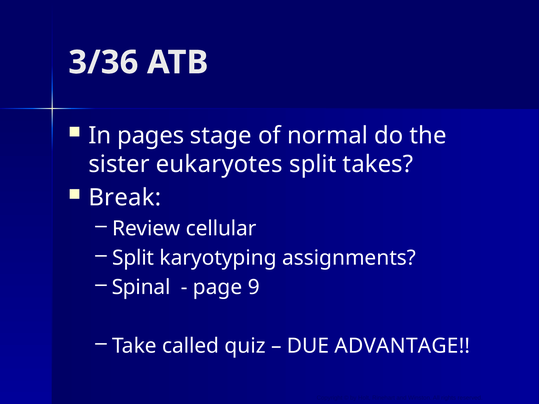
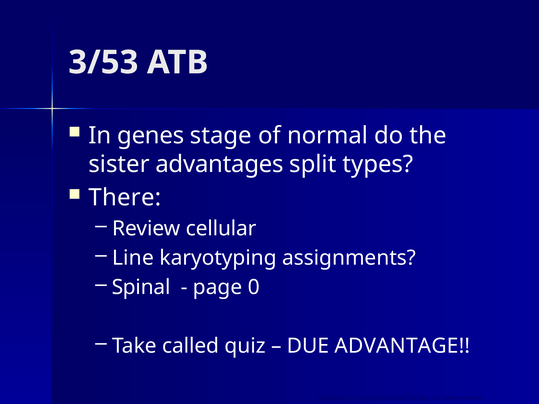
3/36: 3/36 -> 3/53
pages: pages -> genes
eukaryotes: eukaryotes -> advantages
takes: takes -> types
Break: Break -> There
Split at (133, 258): Split -> Line
9: 9 -> 0
